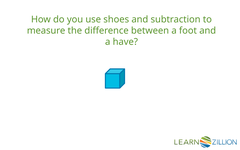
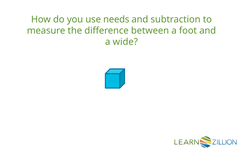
shoes: shoes -> needs
have: have -> wide
